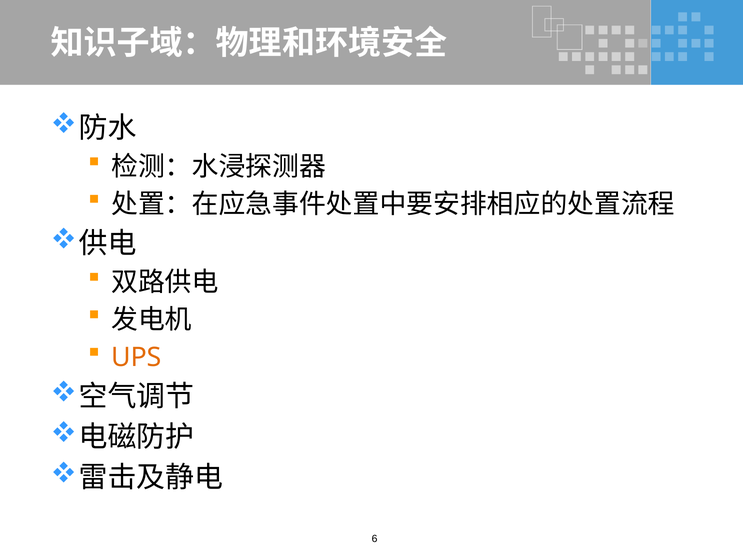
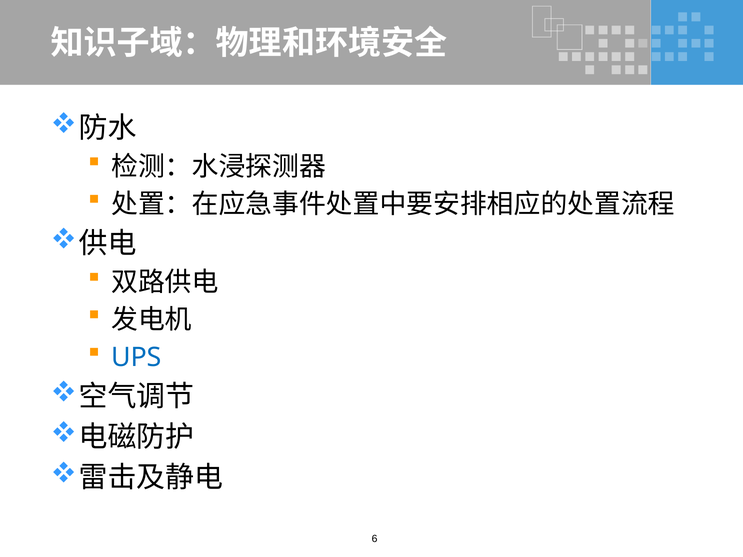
UPS colour: orange -> blue
